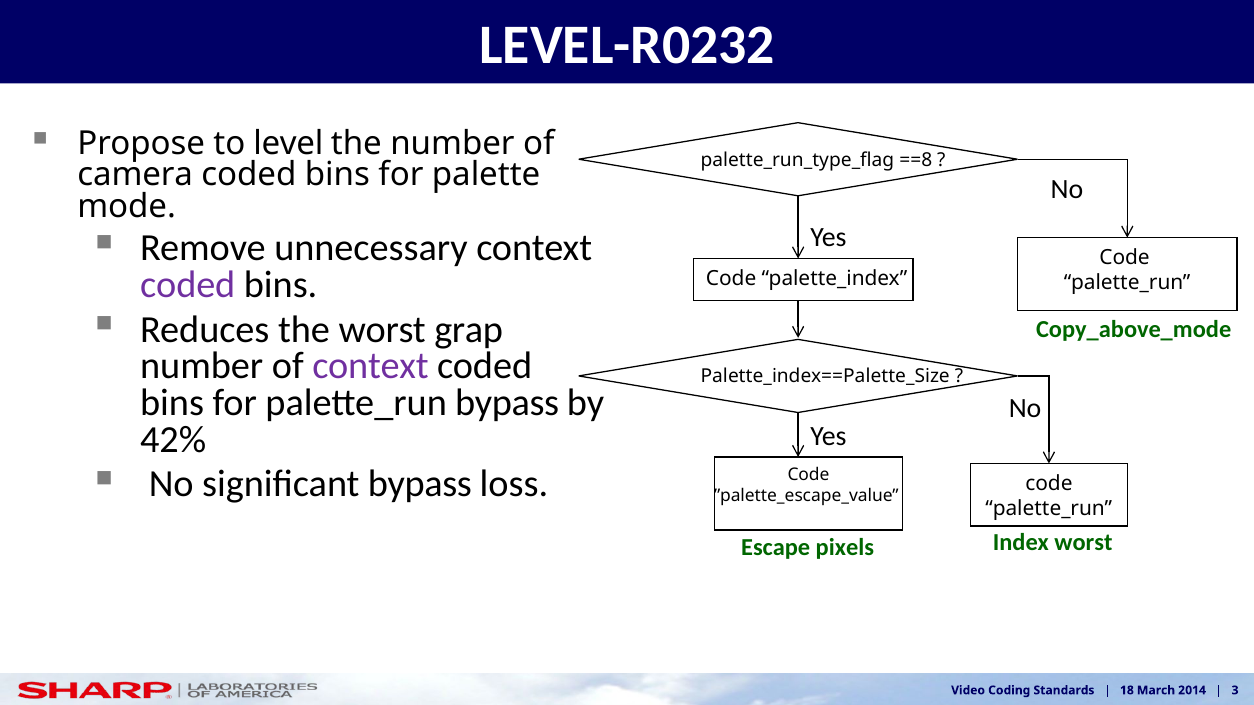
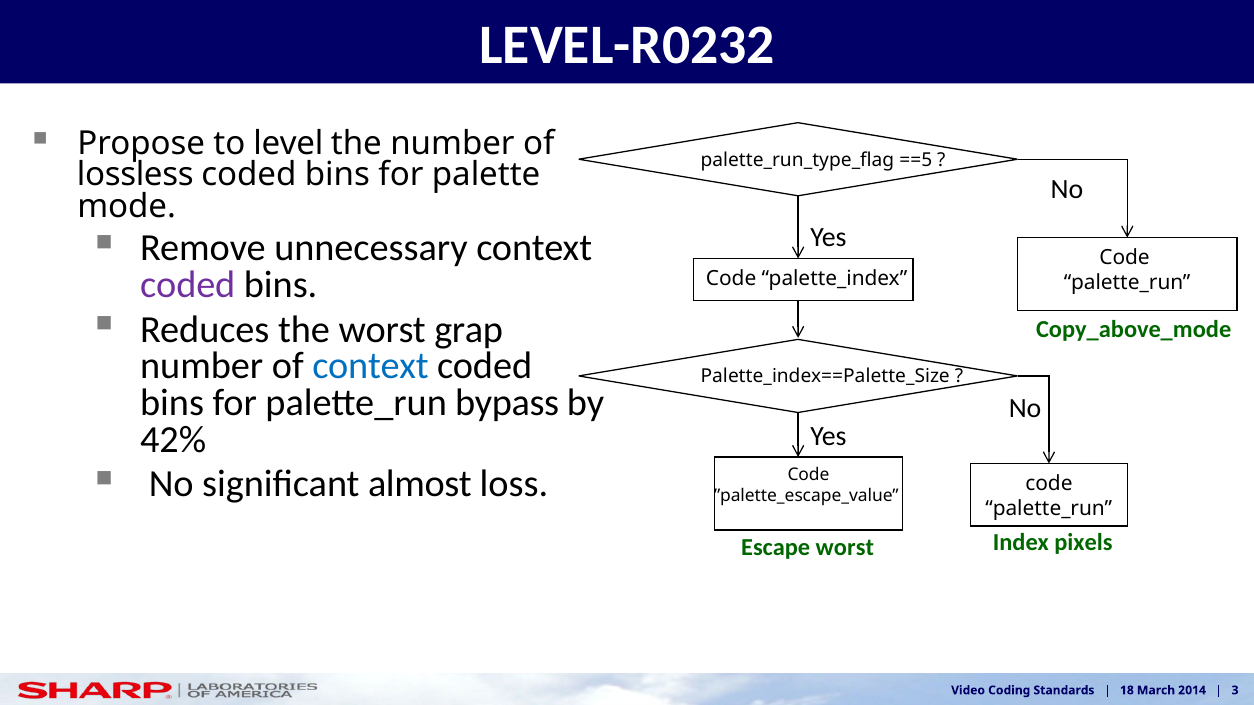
==8: ==8 -> ==5
camera: camera -> lossless
context at (370, 366) colour: purple -> blue
significant bypass: bypass -> almost
Escape pixels: pixels -> worst
Index worst: worst -> pixels
